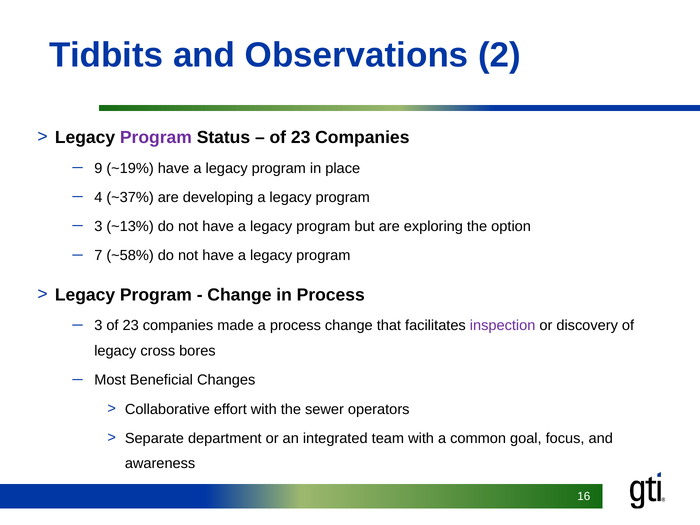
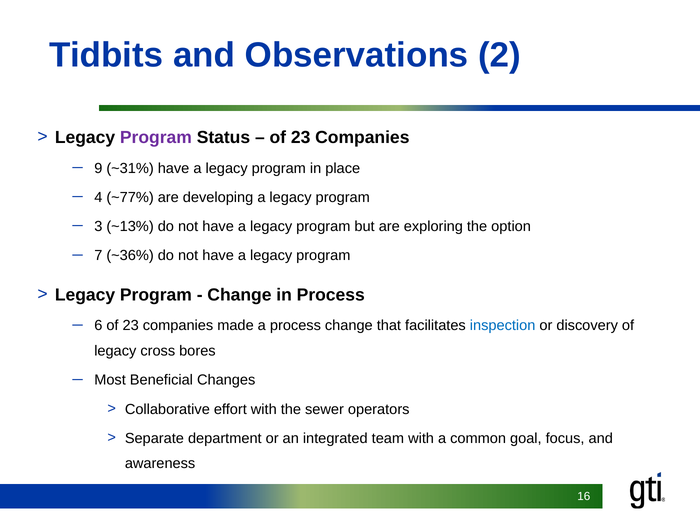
~19%: ~19% -> ~31%
~37%: ~37% -> ~77%
~58%: ~58% -> ~36%
3 at (98, 326): 3 -> 6
inspection colour: purple -> blue
